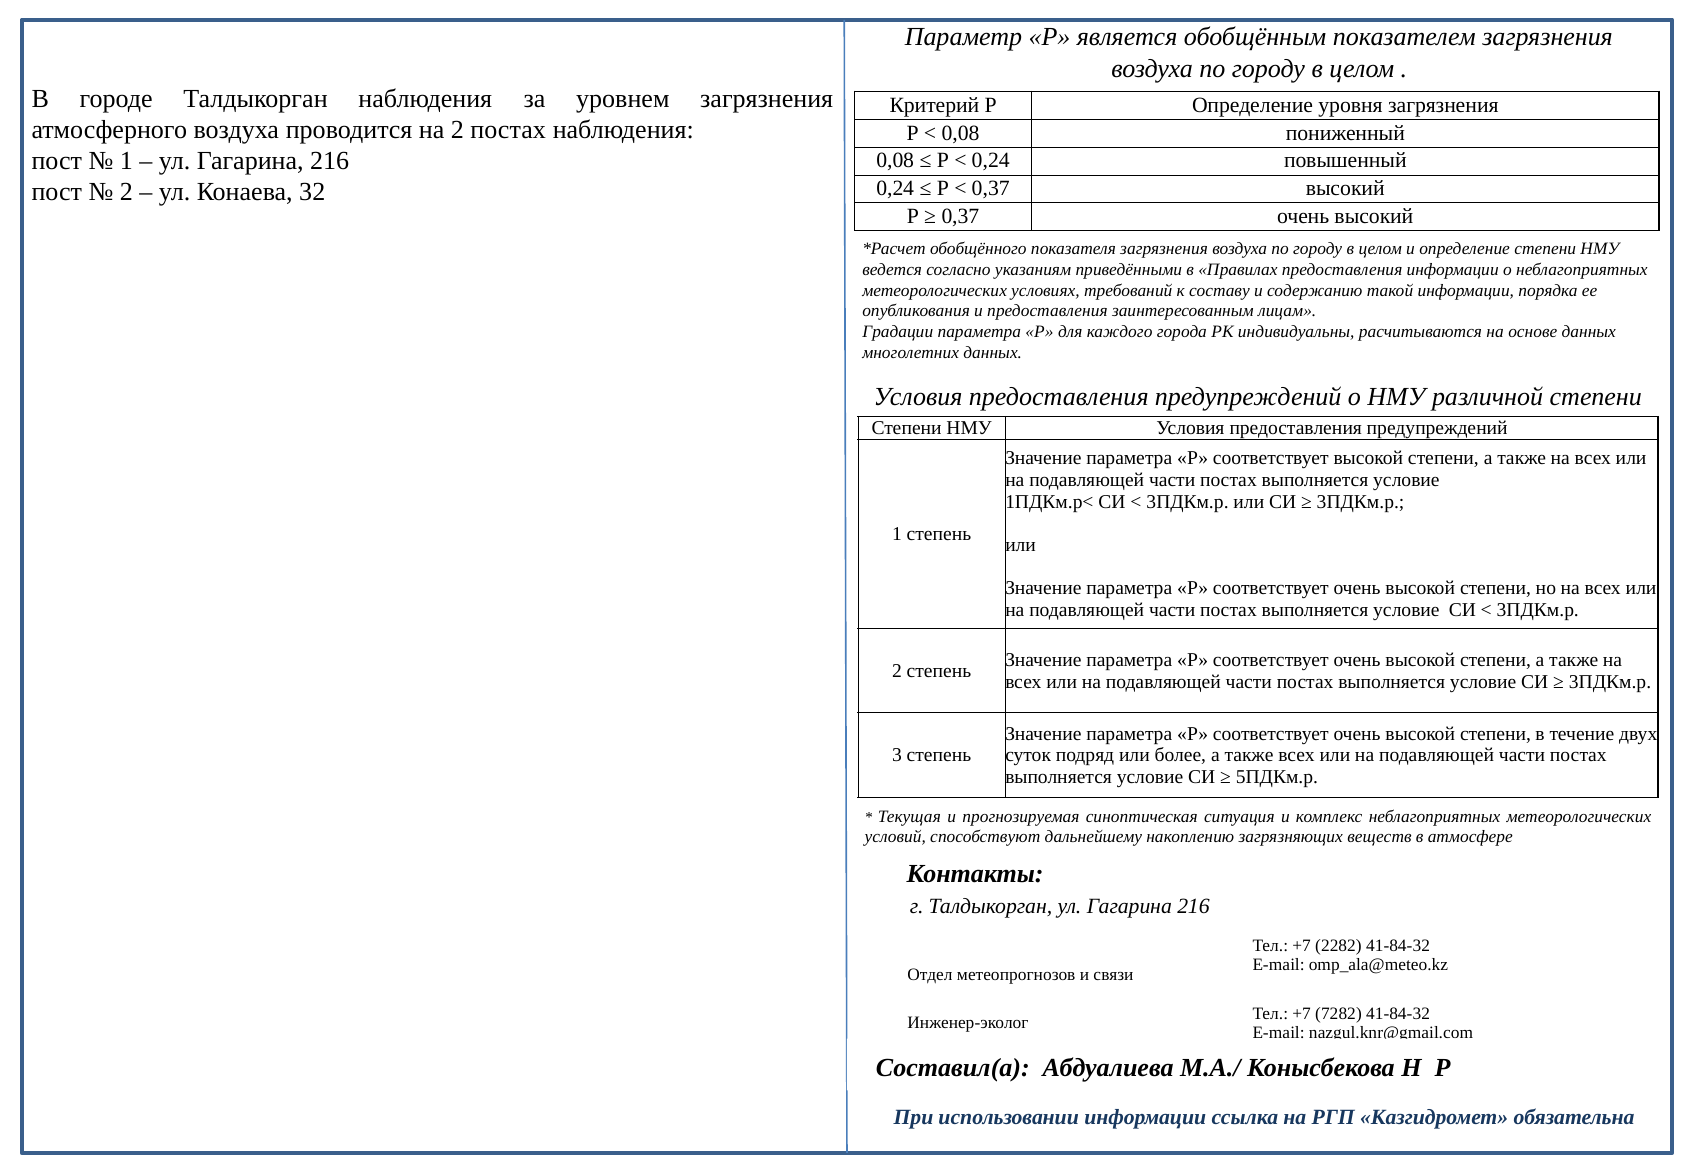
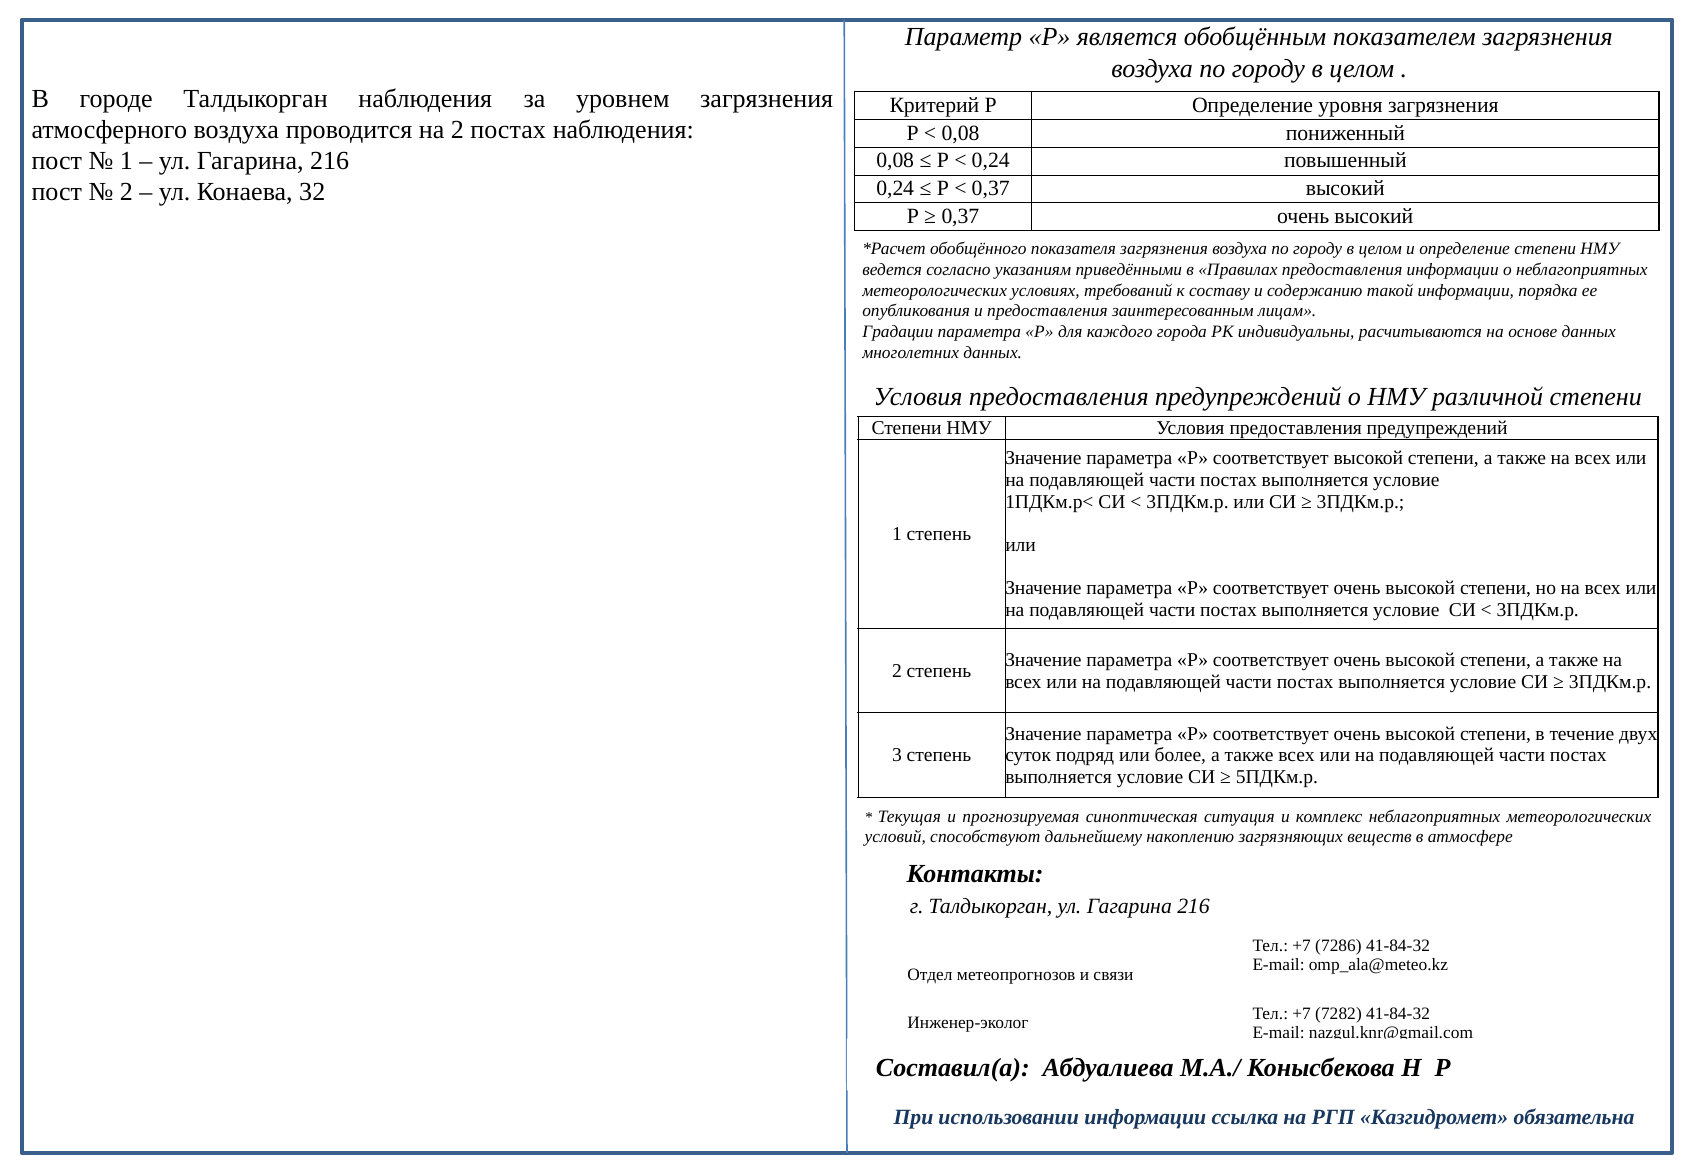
2282: 2282 -> 7286
